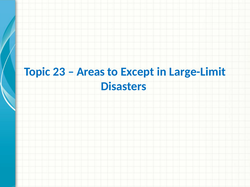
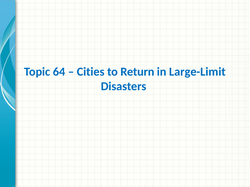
23: 23 -> 64
Areas: Areas -> Cities
Except: Except -> Return
